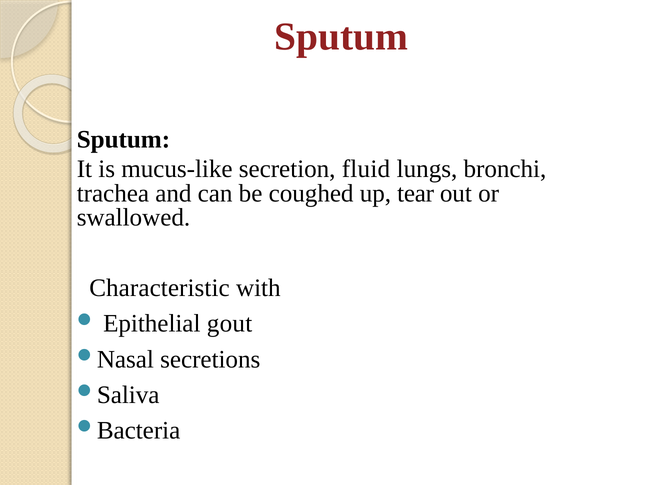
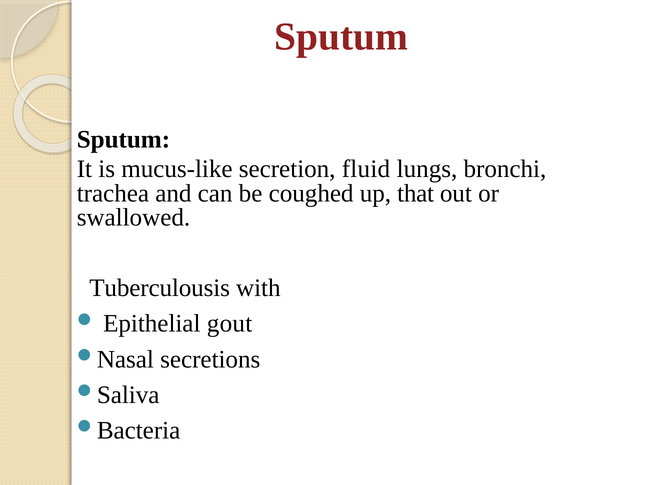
tear: tear -> that
Characteristic: Characteristic -> Tuberculousis
